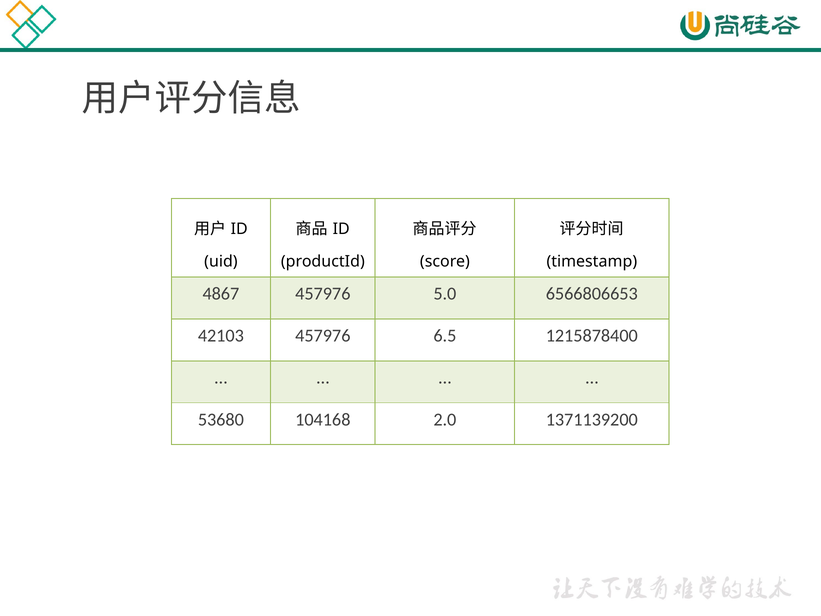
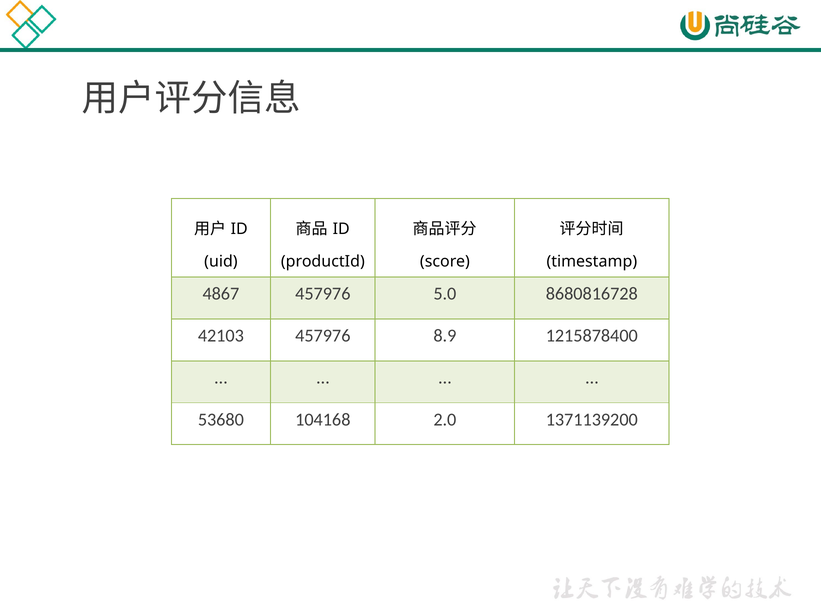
6566806653: 6566806653 -> 8680816728
6.5: 6.5 -> 8.9
